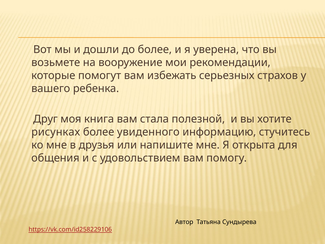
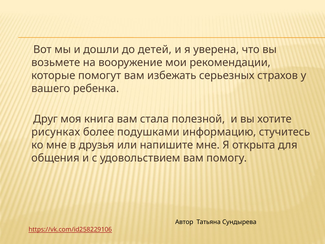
до более: более -> детей
увиденного: увиденного -> подушками
